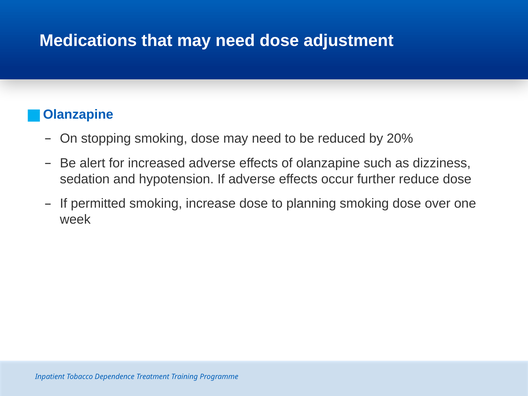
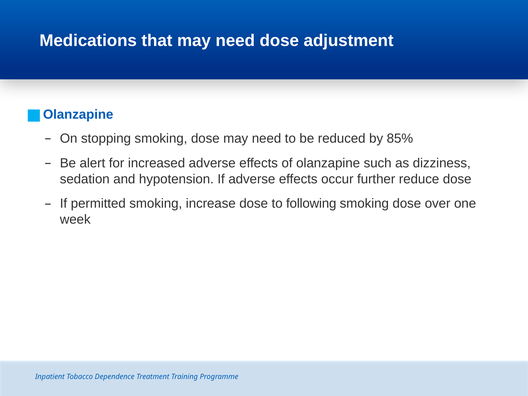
20%: 20% -> 85%
planning: planning -> following
